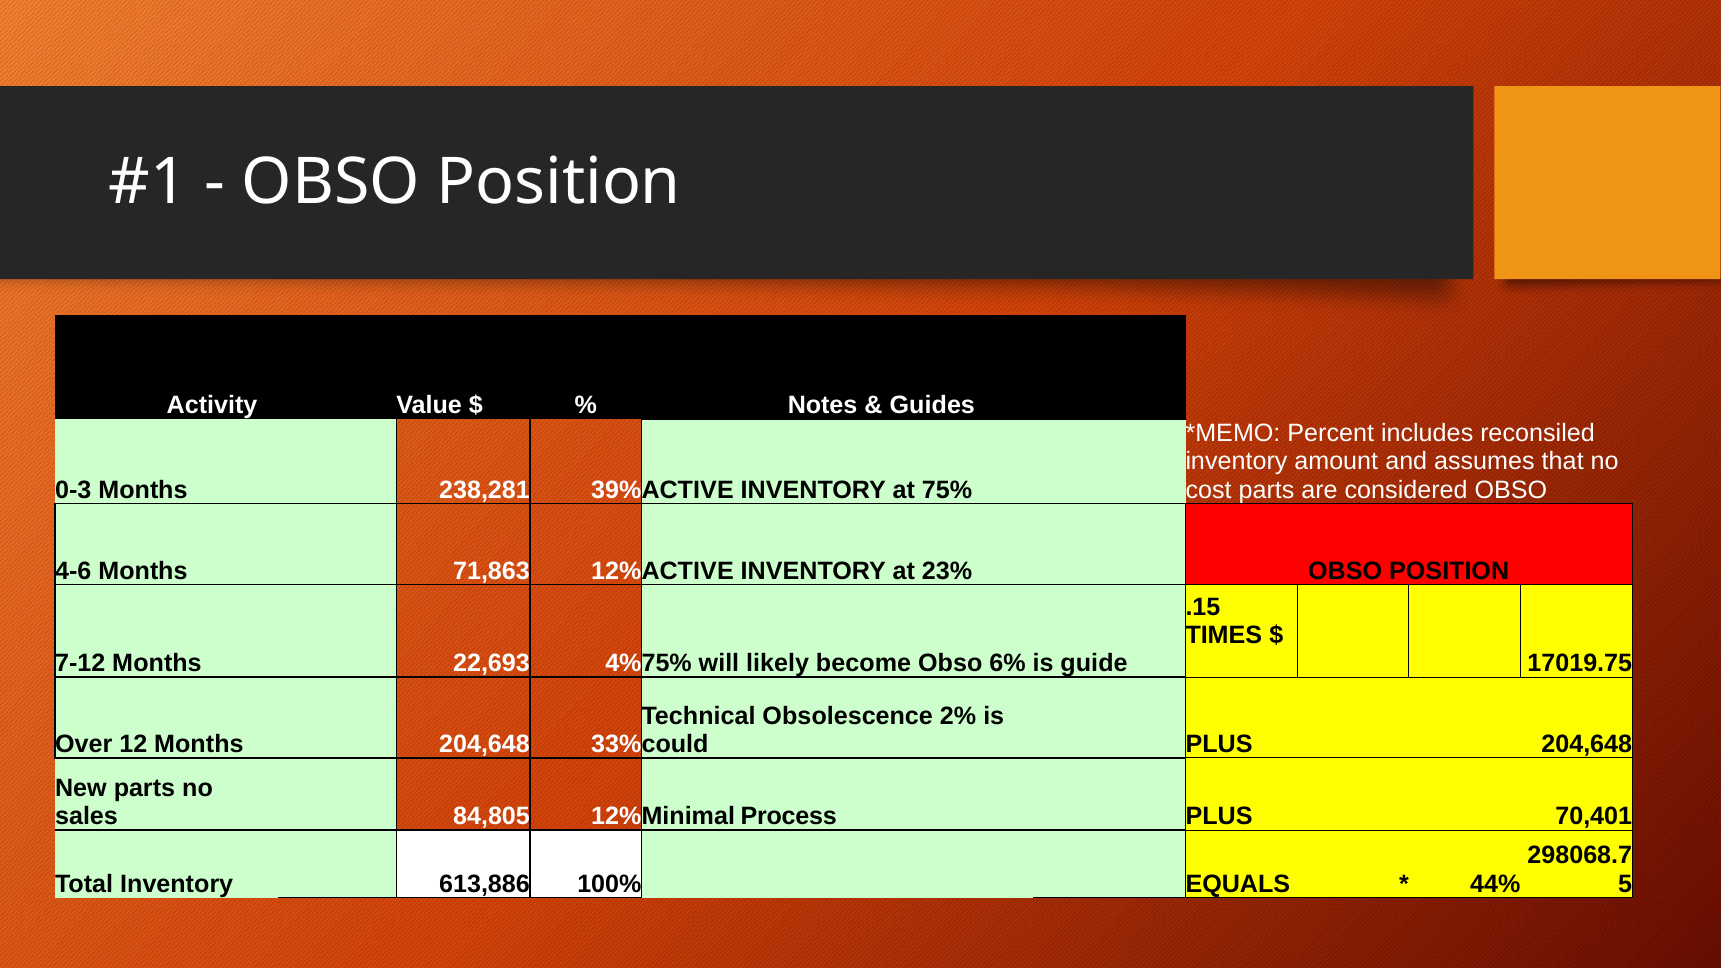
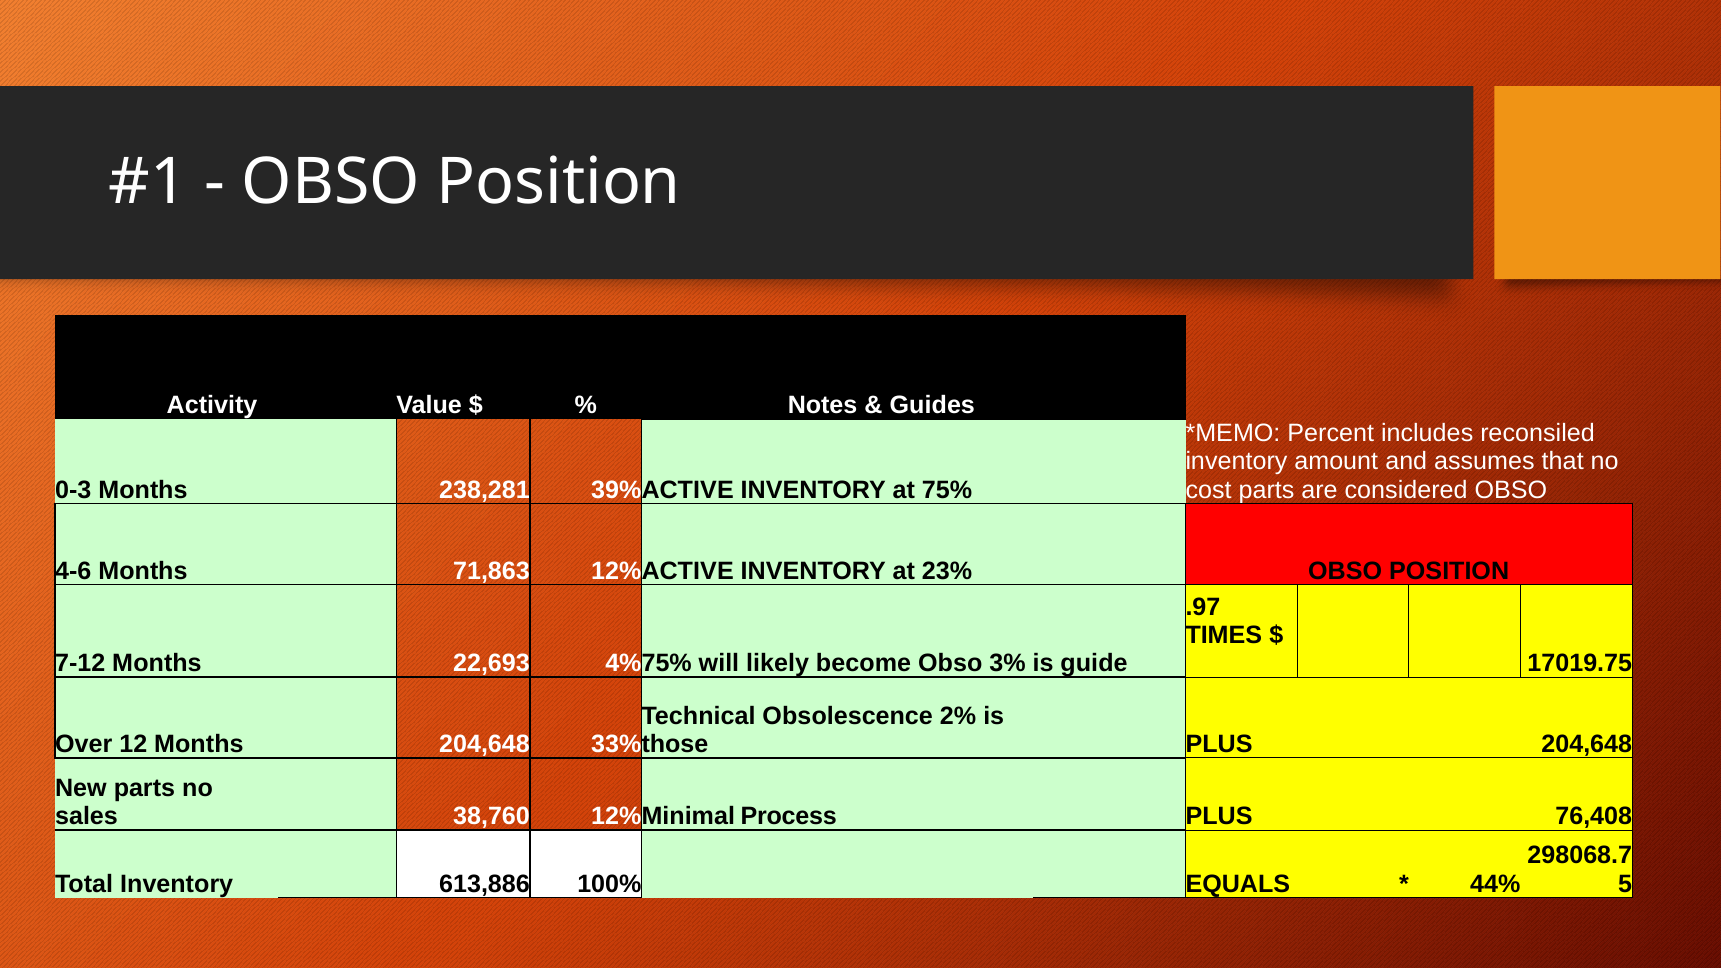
.15: .15 -> .97
6%: 6% -> 3%
could: could -> those
84,805: 84,805 -> 38,760
70,401: 70,401 -> 76,408
